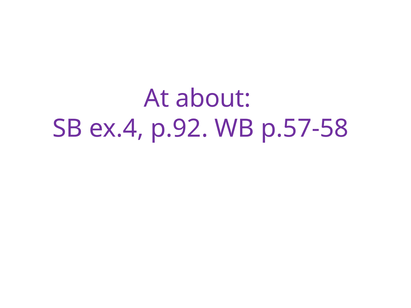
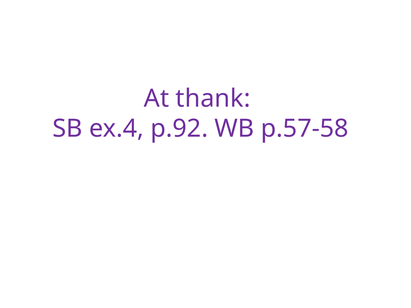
about: about -> thank
